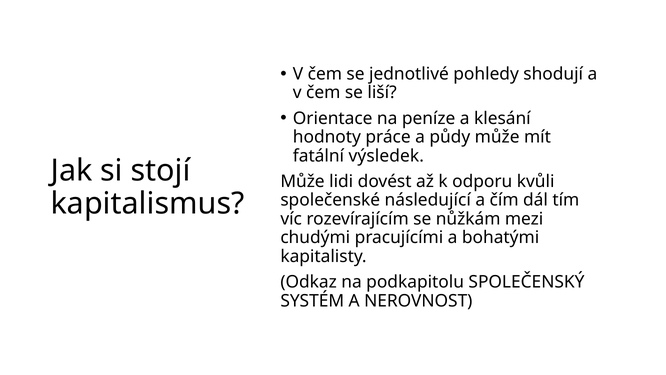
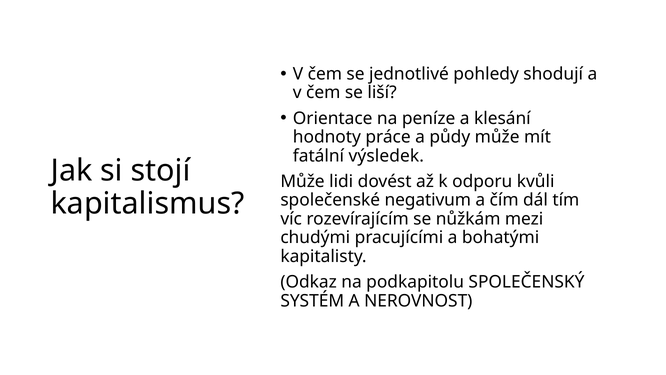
následující: následující -> negativum
